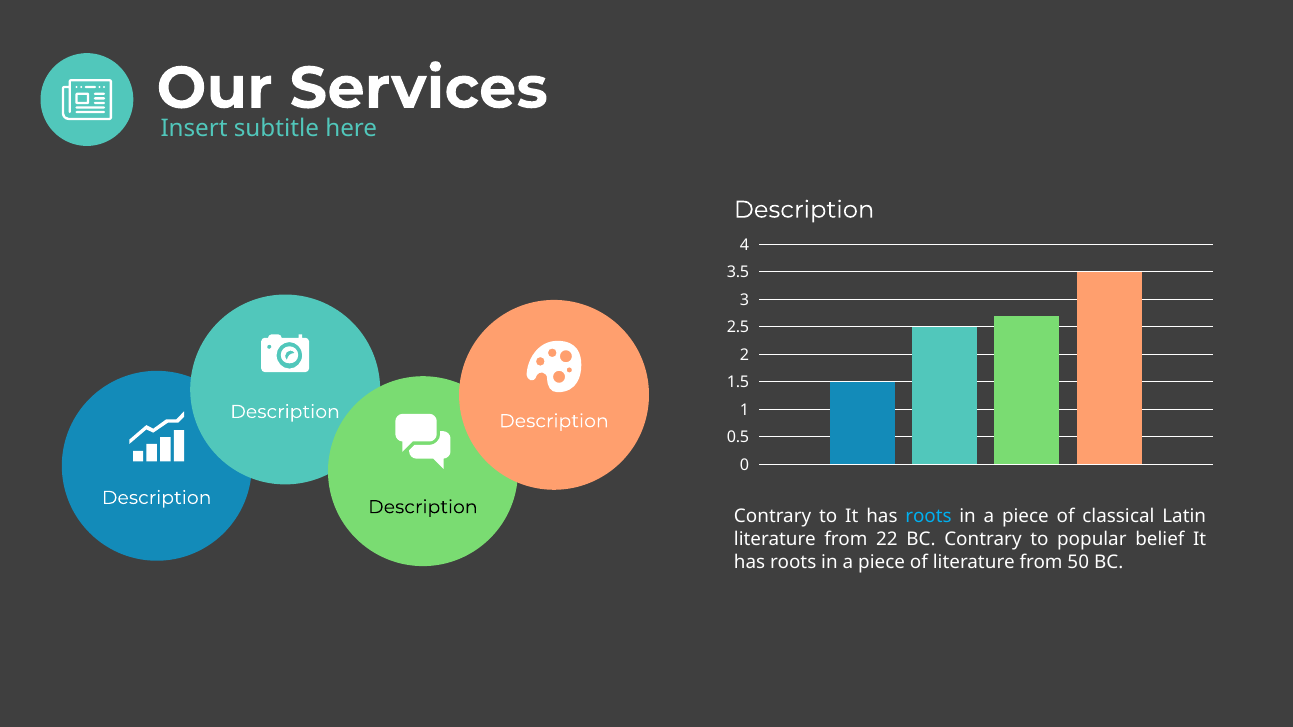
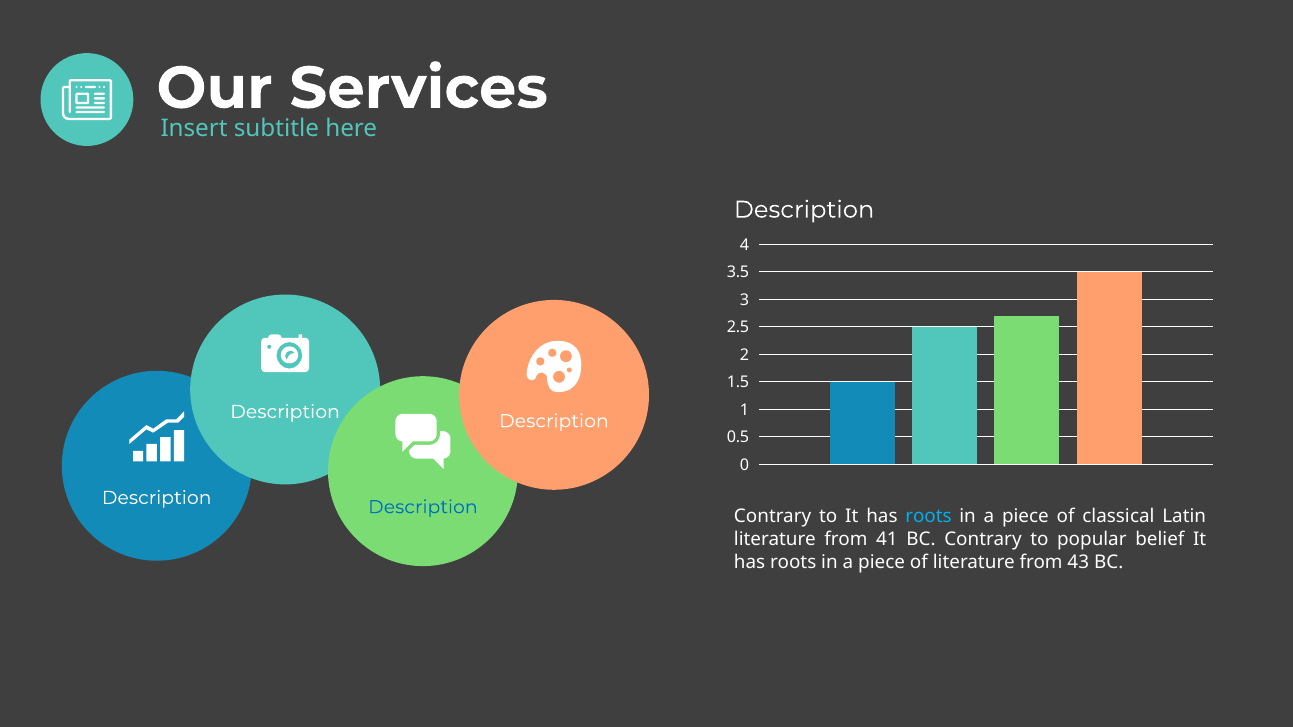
Description at (423, 507) colour: black -> blue
22: 22 -> 41
50: 50 -> 43
